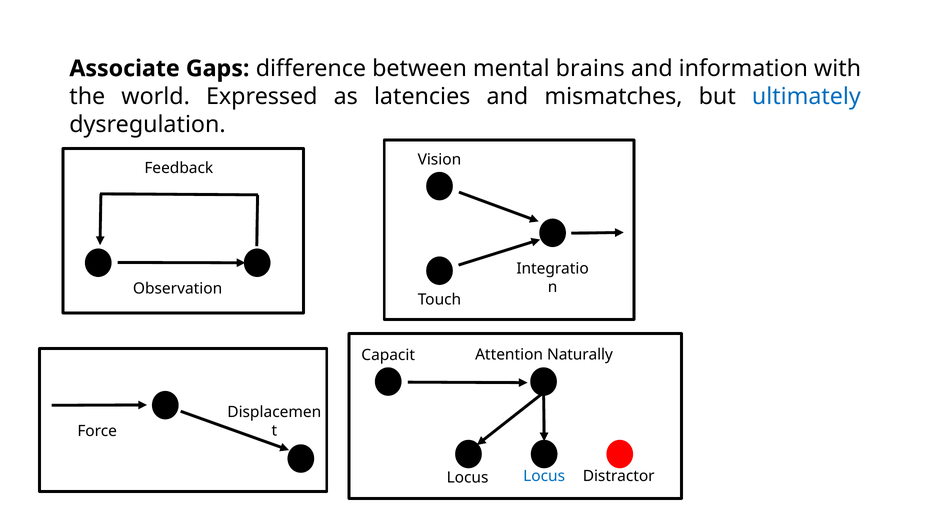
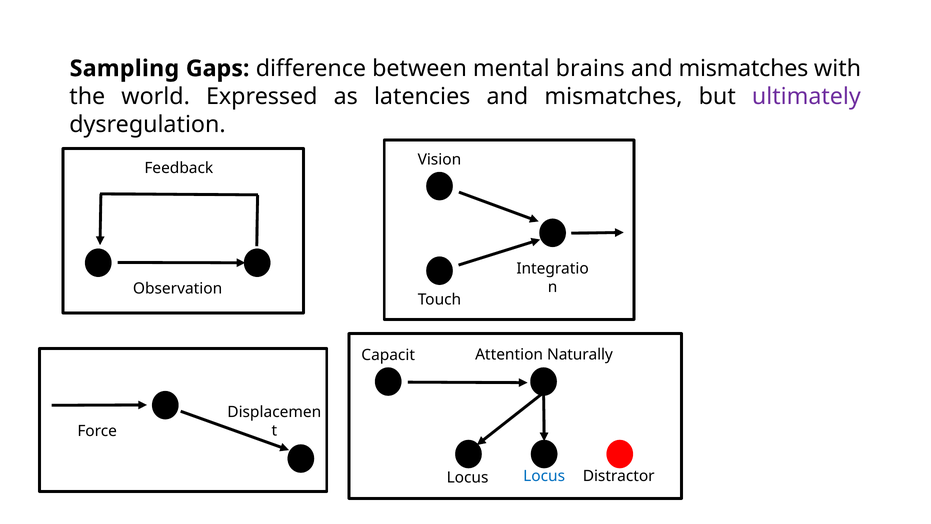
Associate: Associate -> Sampling
information at (743, 68): information -> mismatches
ultimately colour: blue -> purple
